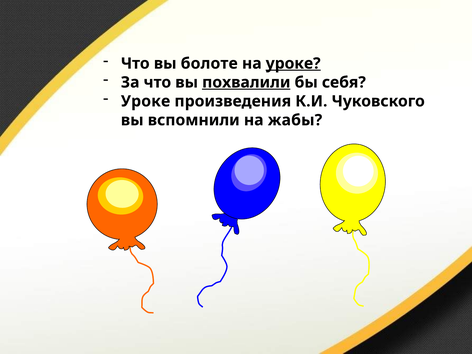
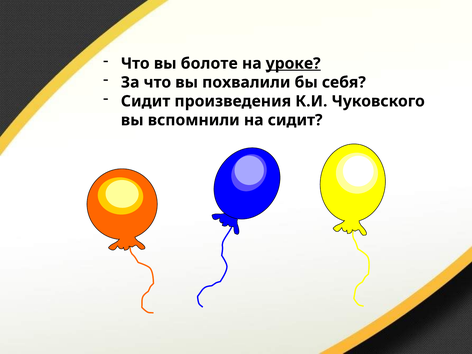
похвалили underline: present -> none
Уроке at (146, 101): Уроке -> Сидит
на жабы: жабы -> сидит
